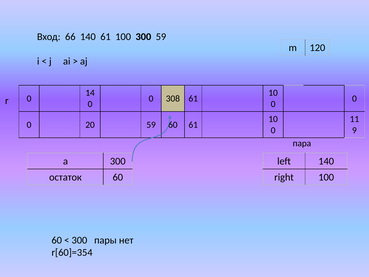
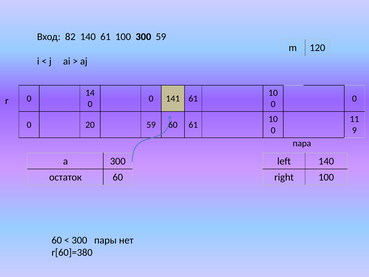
66: 66 -> 82
308: 308 -> 141
r[60]=354: r[60]=354 -> r[60]=380
